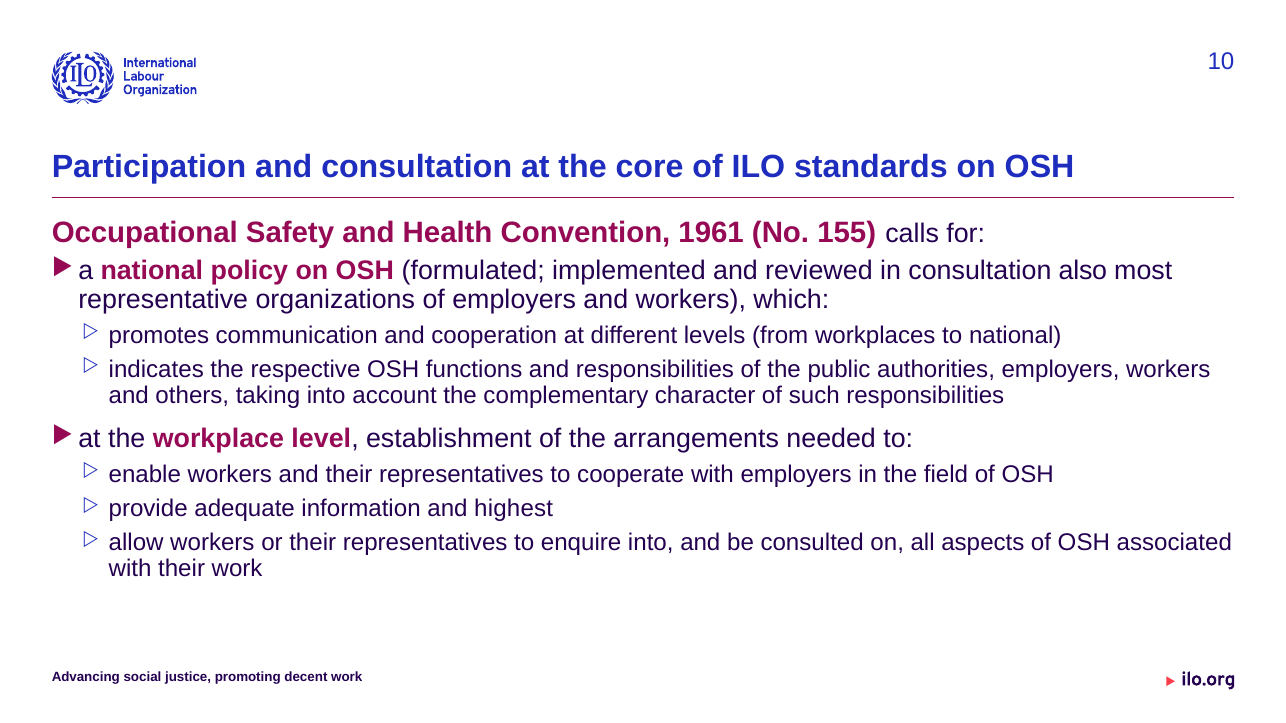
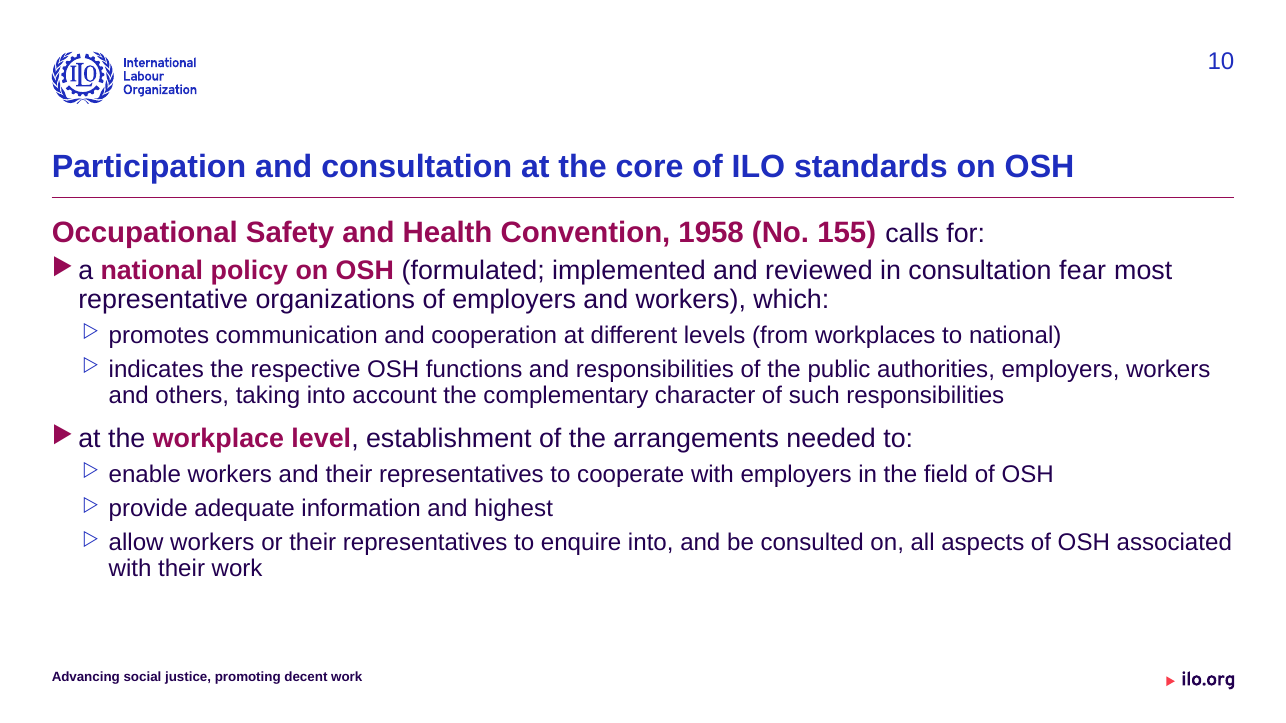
1961: 1961 -> 1958
also: also -> fear
